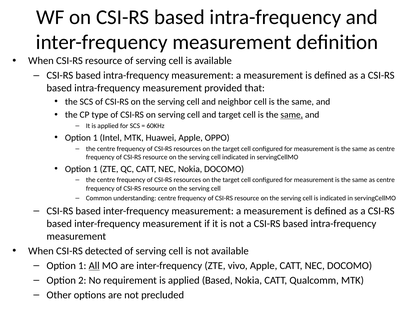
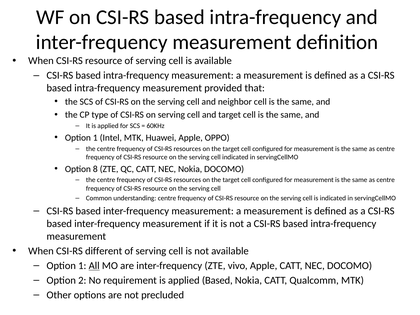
same at (292, 115) underline: present -> none
1 at (95, 169): 1 -> 8
detected: detected -> different
